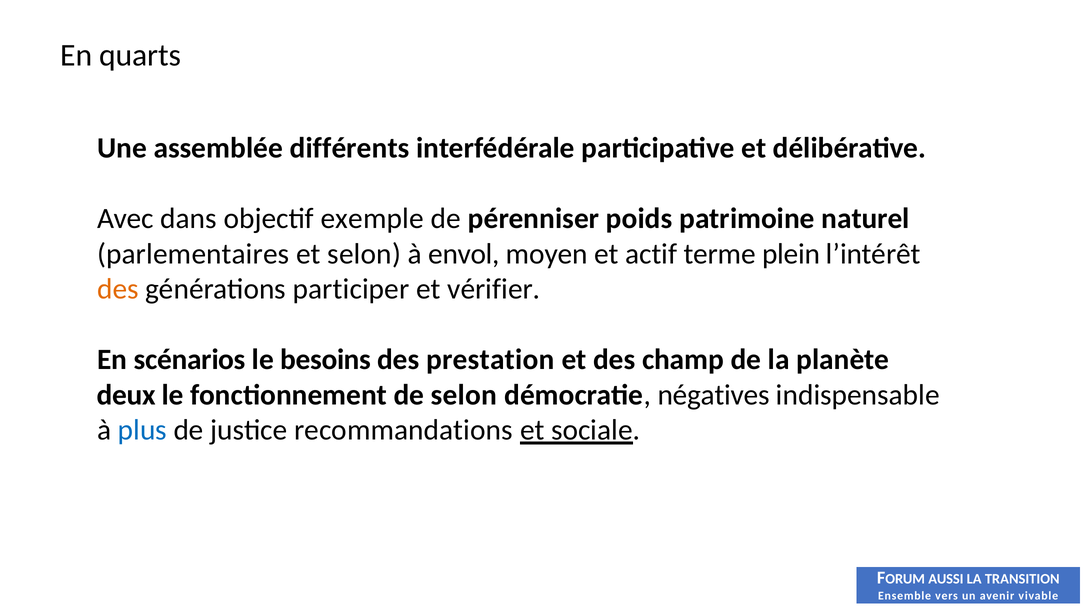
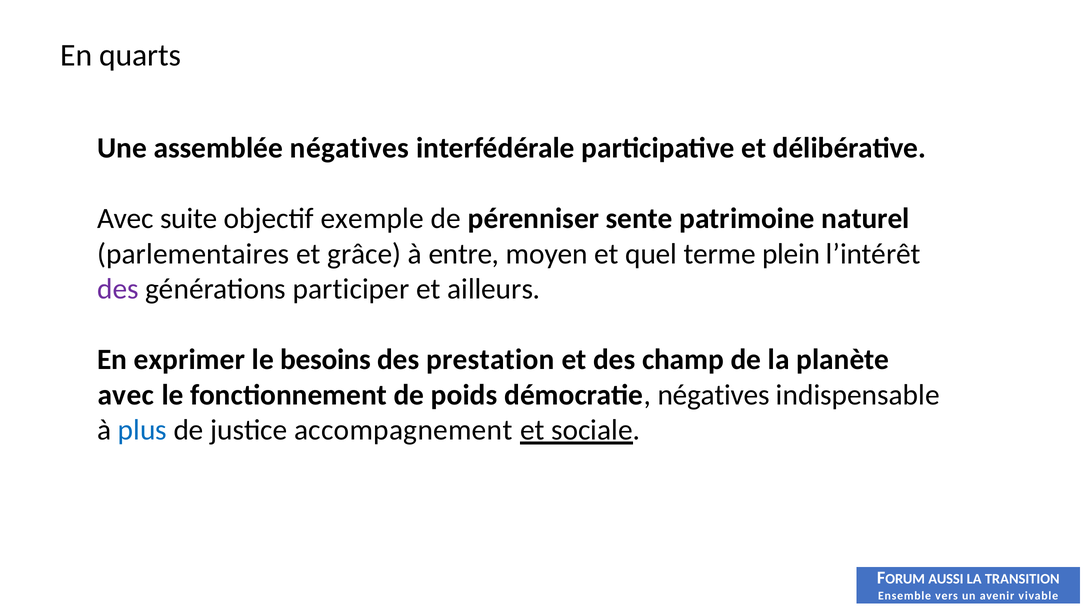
assemblée différents: différents -> négatives
dans: dans -> suite
poids: poids -> sente
et selon: selon -> grâce
envol: envol -> entre
actif: actif -> quel
des at (118, 289) colour: orange -> purple
vérifier: vérifier -> ailleurs
scénarios: scénarios -> exprimer
deux at (126, 395): deux -> avec
de selon: selon -> poids
recommandations: recommandations -> accompagnement
